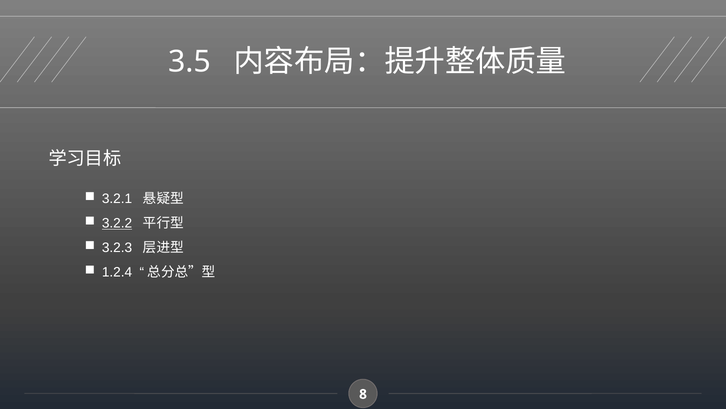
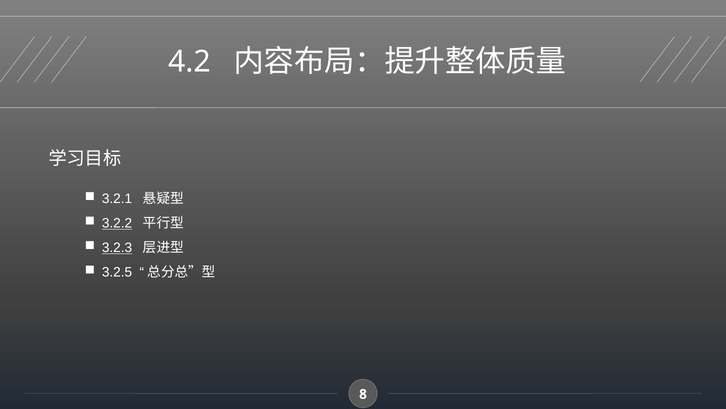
3.5: 3.5 -> 4.2
3.2.3 underline: none -> present
1.2.4: 1.2.4 -> 3.2.5
